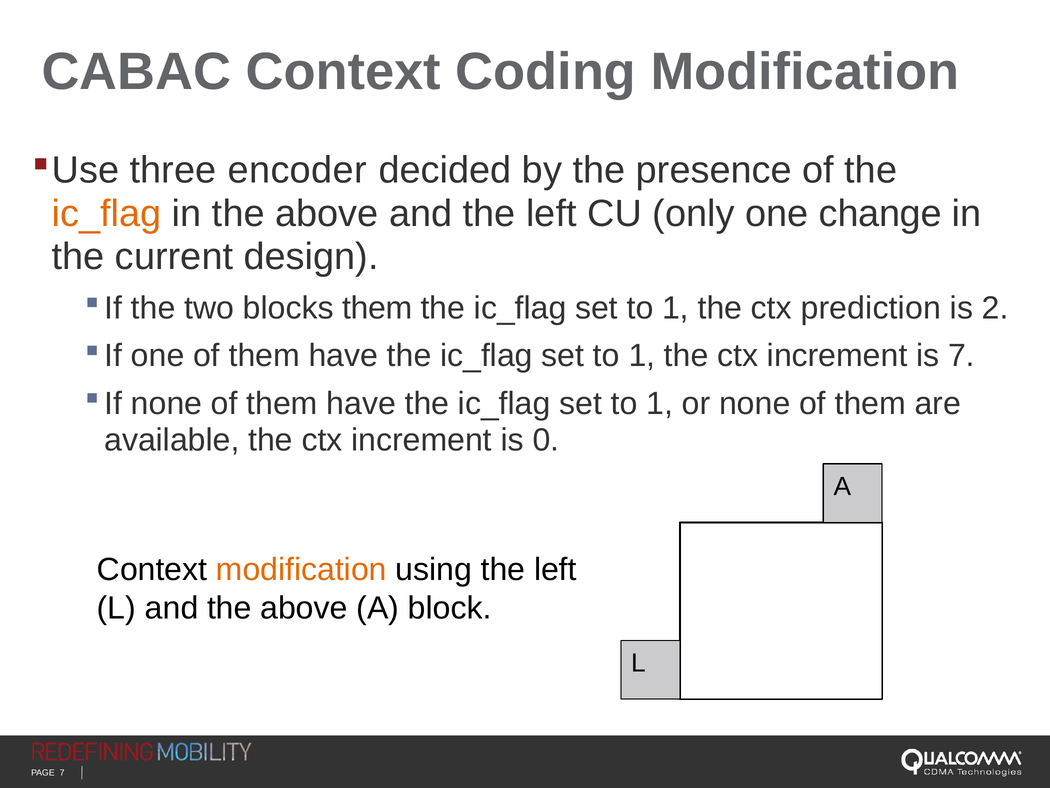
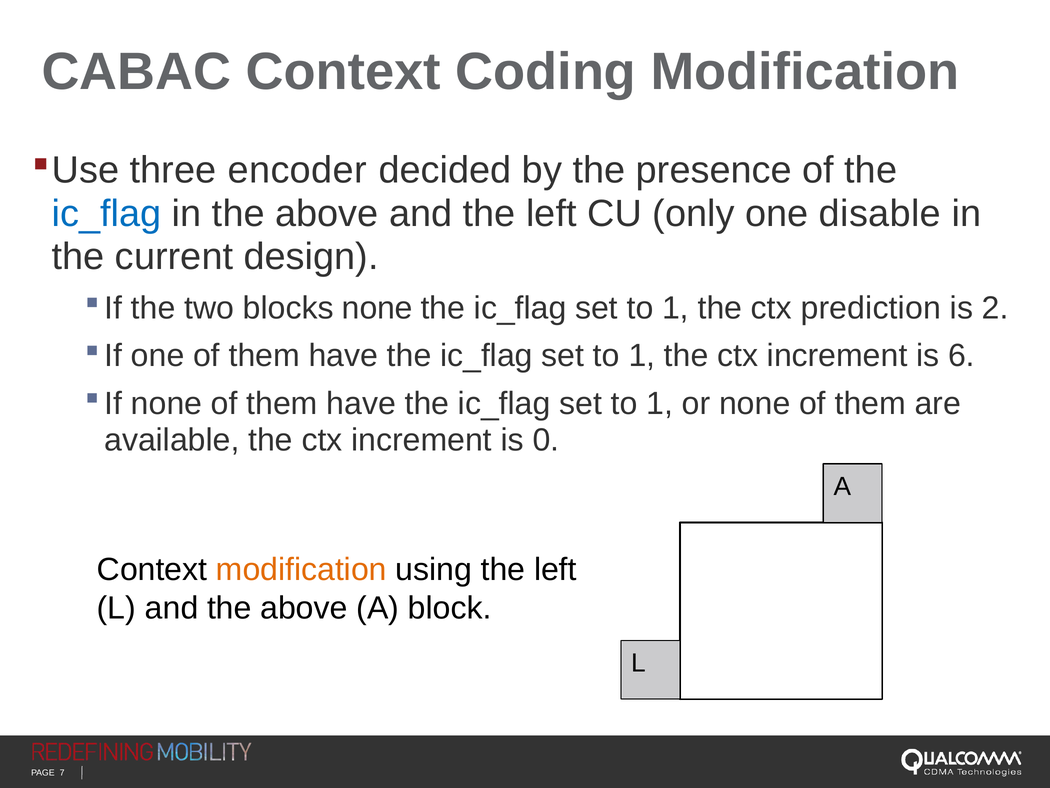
ic_flag at (107, 214) colour: orange -> blue
change: change -> disable
blocks them: them -> none
is 7: 7 -> 6
